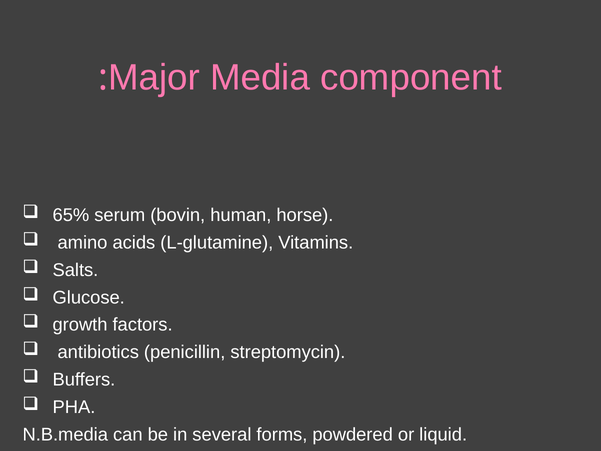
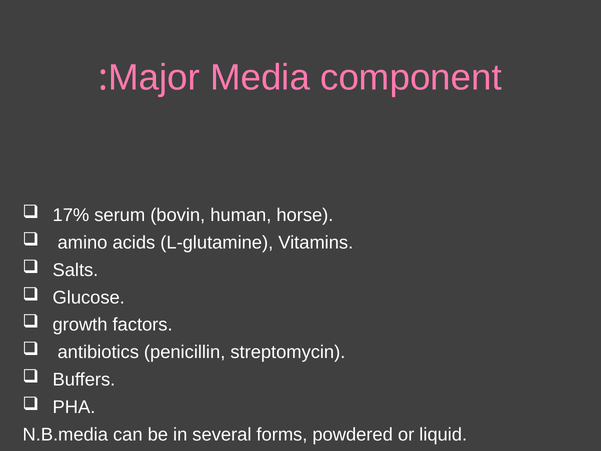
65%: 65% -> 17%
